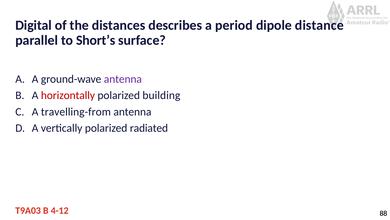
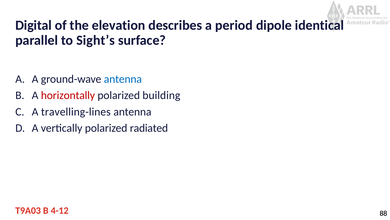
distances: distances -> elevation
distance: distance -> identical
Short’s: Short’s -> Sight’s
antenna at (123, 79) colour: purple -> blue
travelling-from: travelling-from -> travelling-lines
